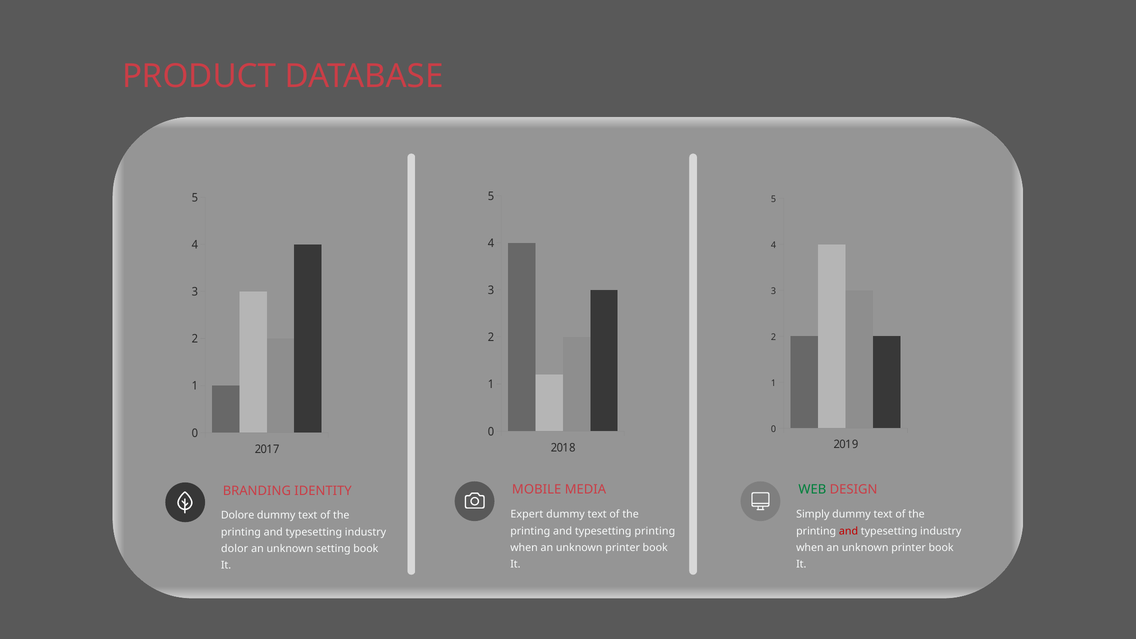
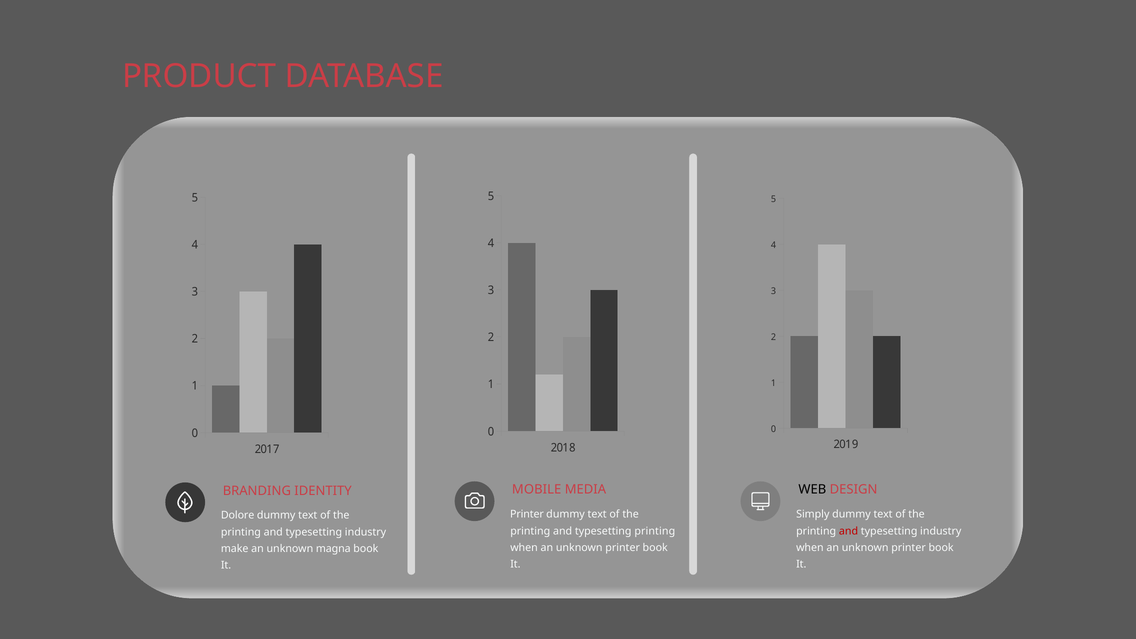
WEB colour: green -> black
Expert at (527, 514): Expert -> Printer
dolor: dolor -> make
setting: setting -> magna
